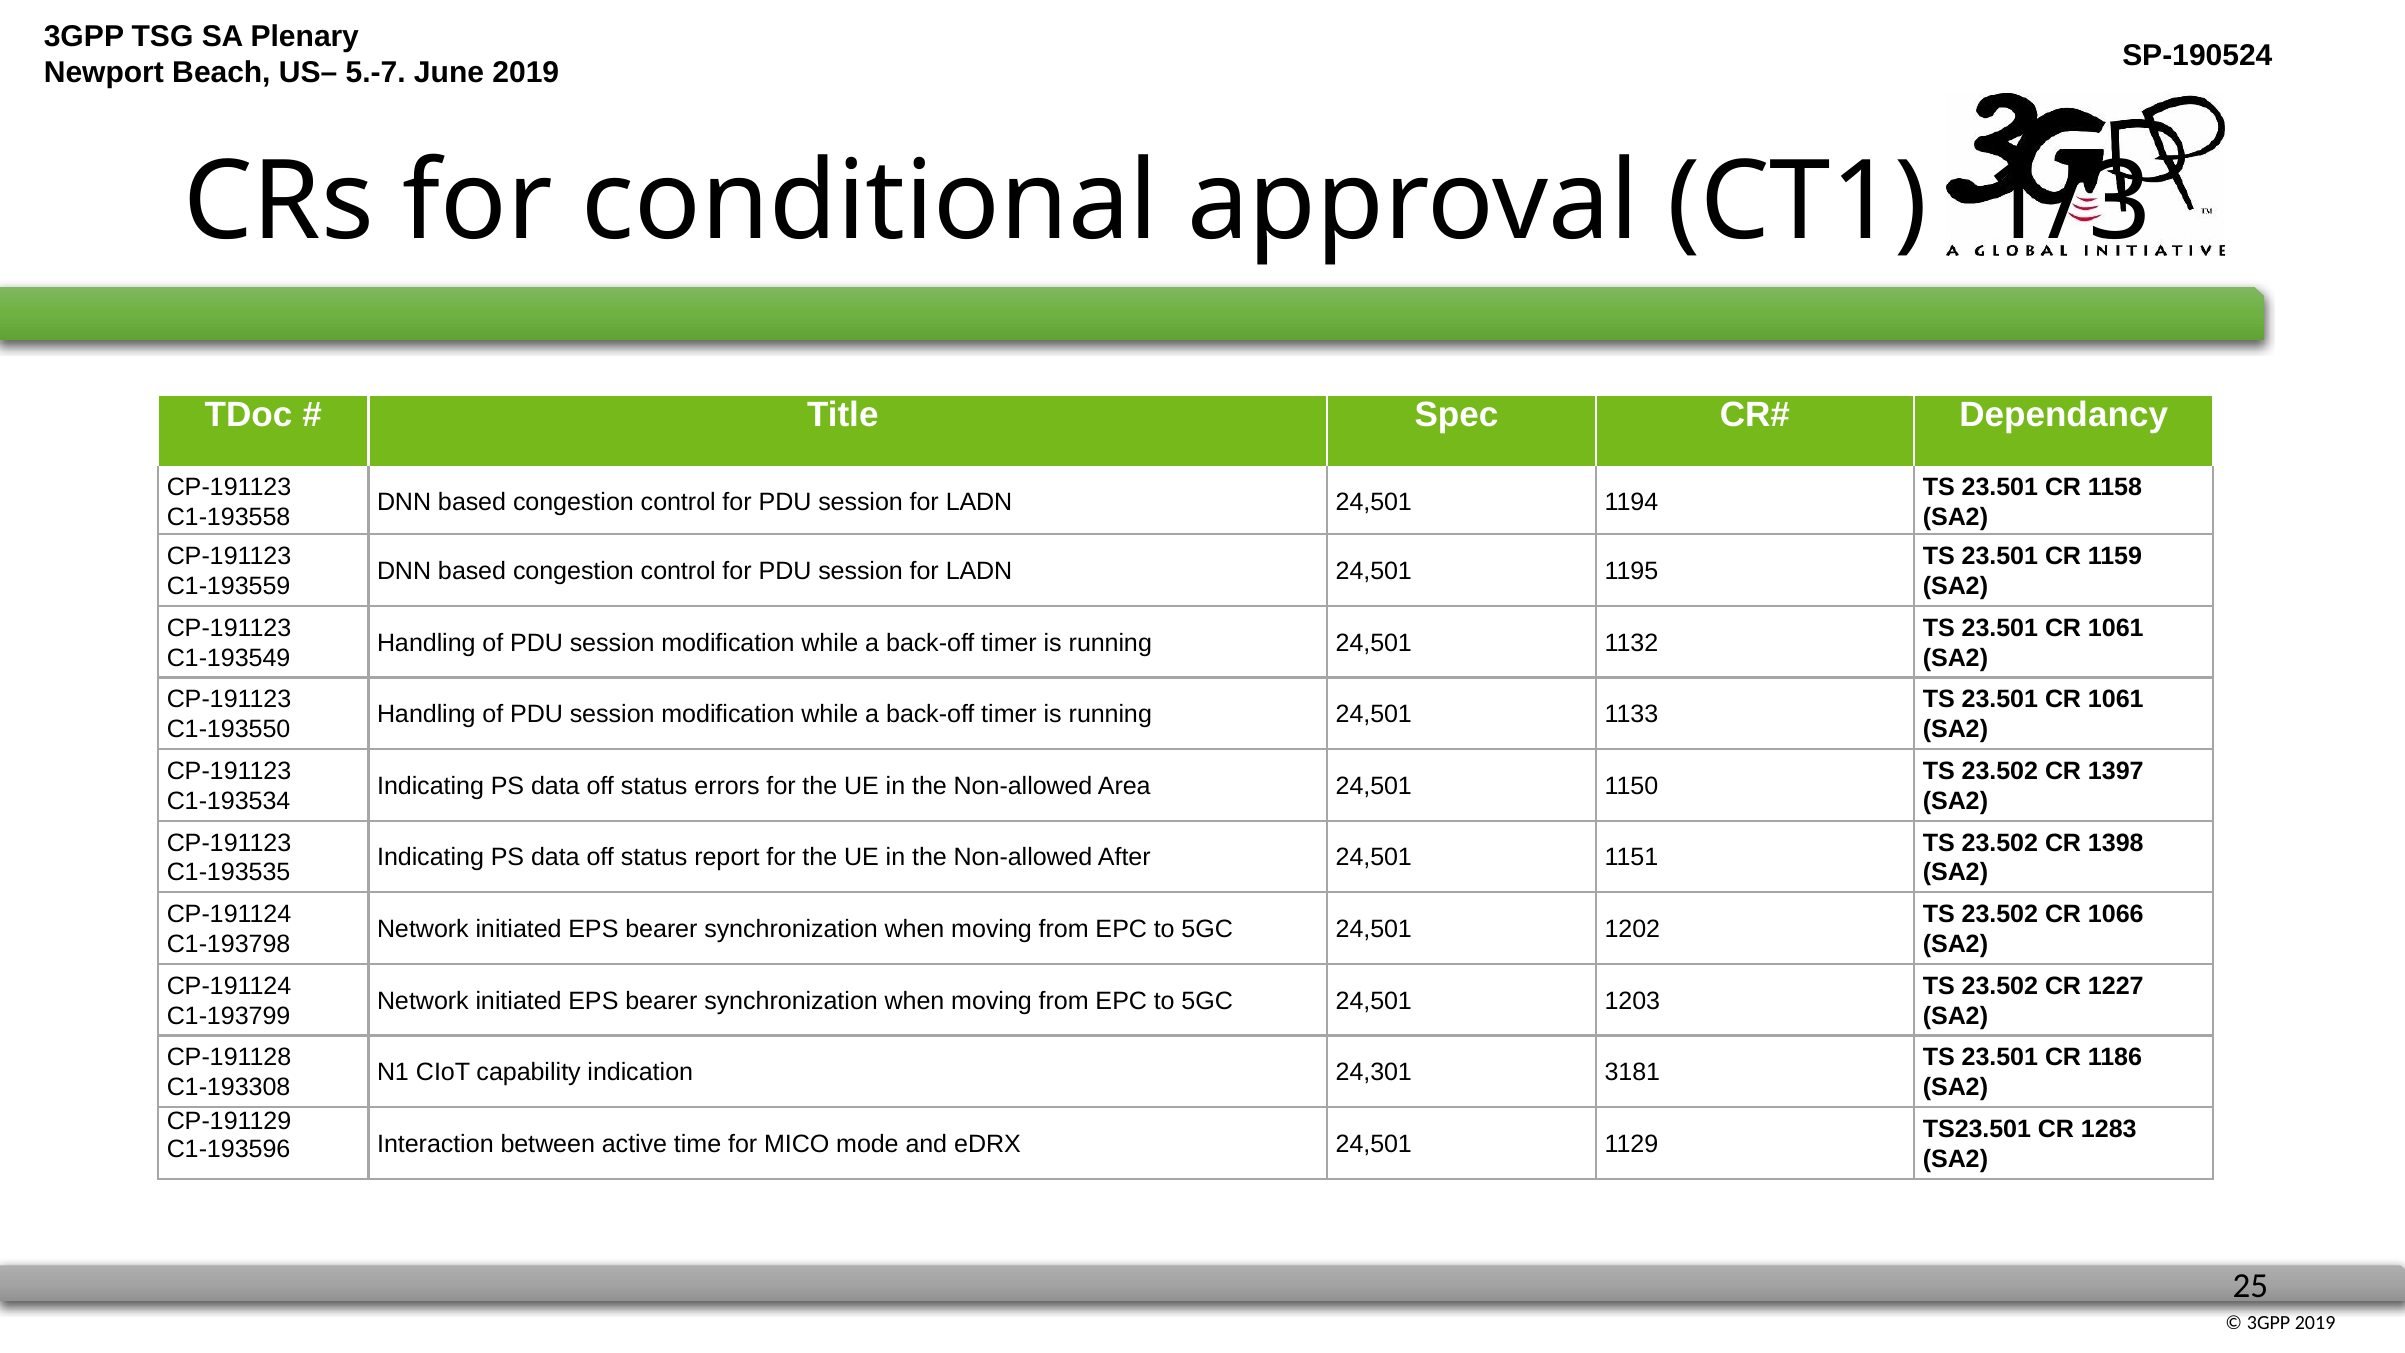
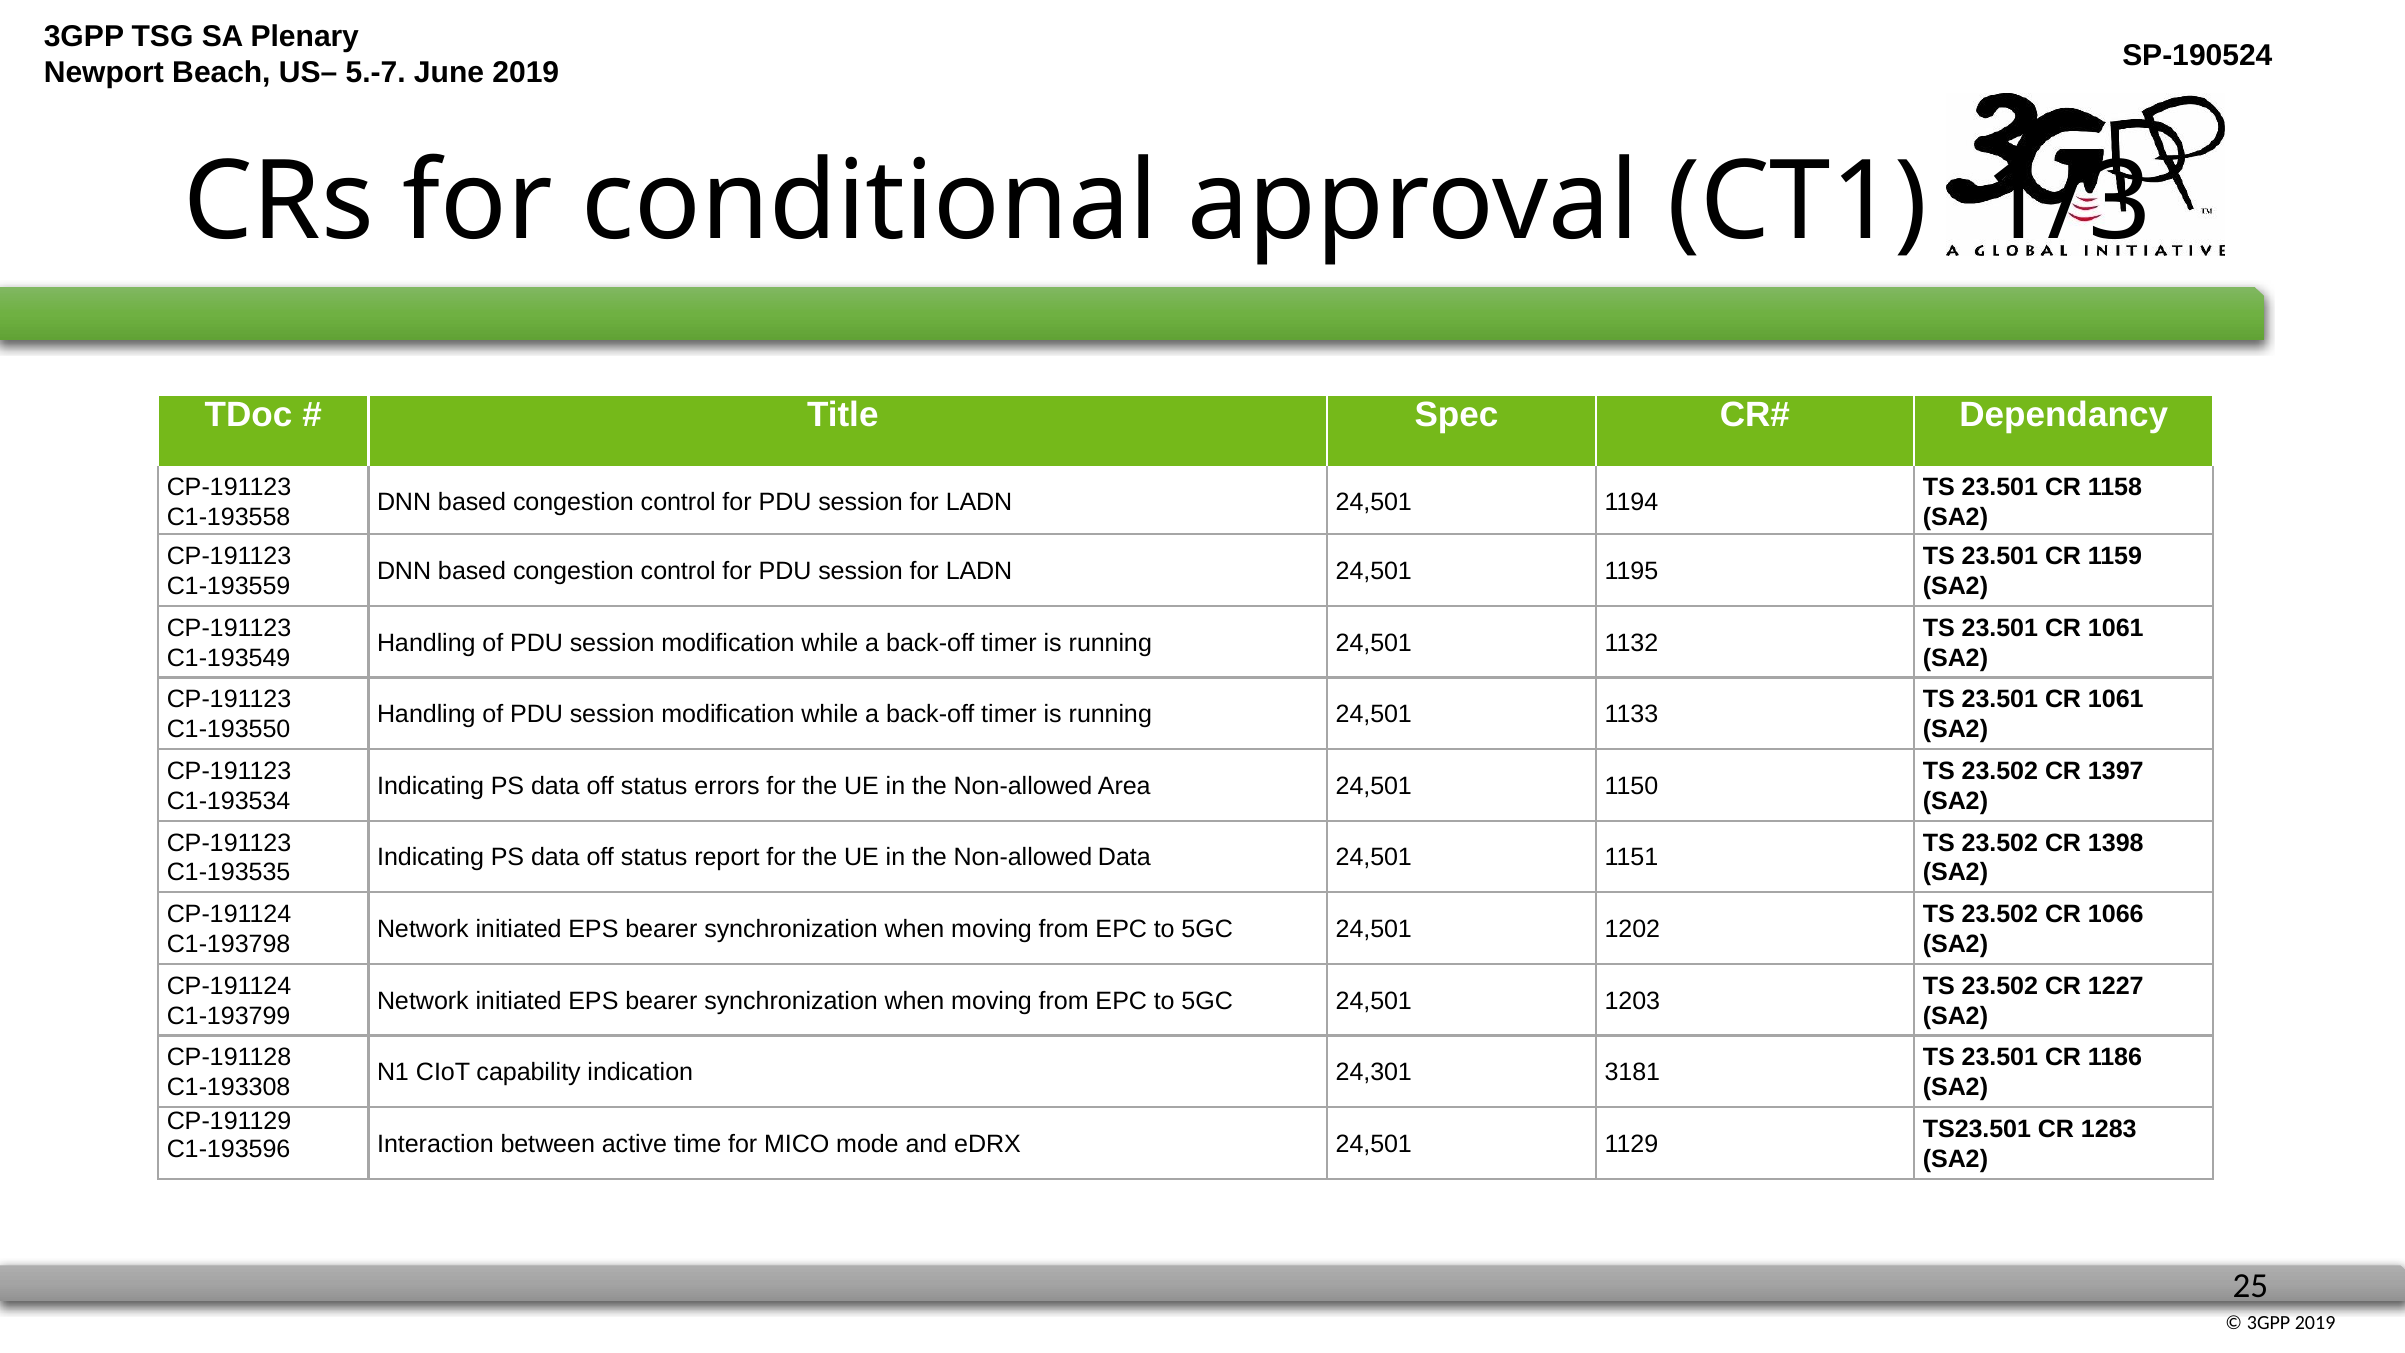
Non-allowed After: After -> Data
